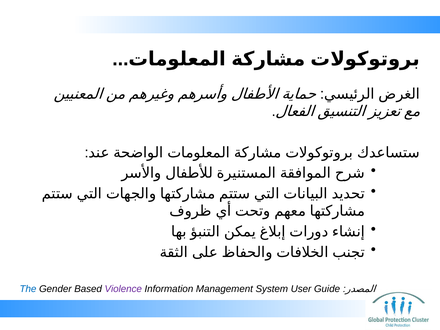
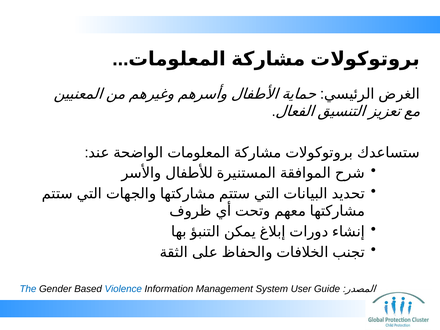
Violence colour: purple -> blue
